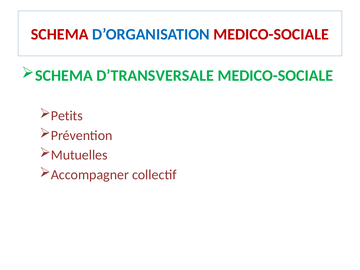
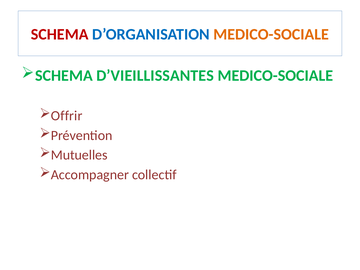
MEDICO-SOCIALE at (271, 34) colour: red -> orange
D’TRANSVERSALE: D’TRANSVERSALE -> D’VIEILLISSANTES
Petits: Petits -> Offrir
